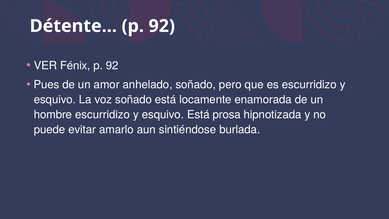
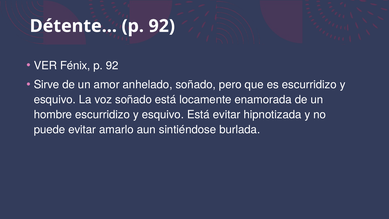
Pues: Pues -> Sirve
Está prosa: prosa -> evitar
